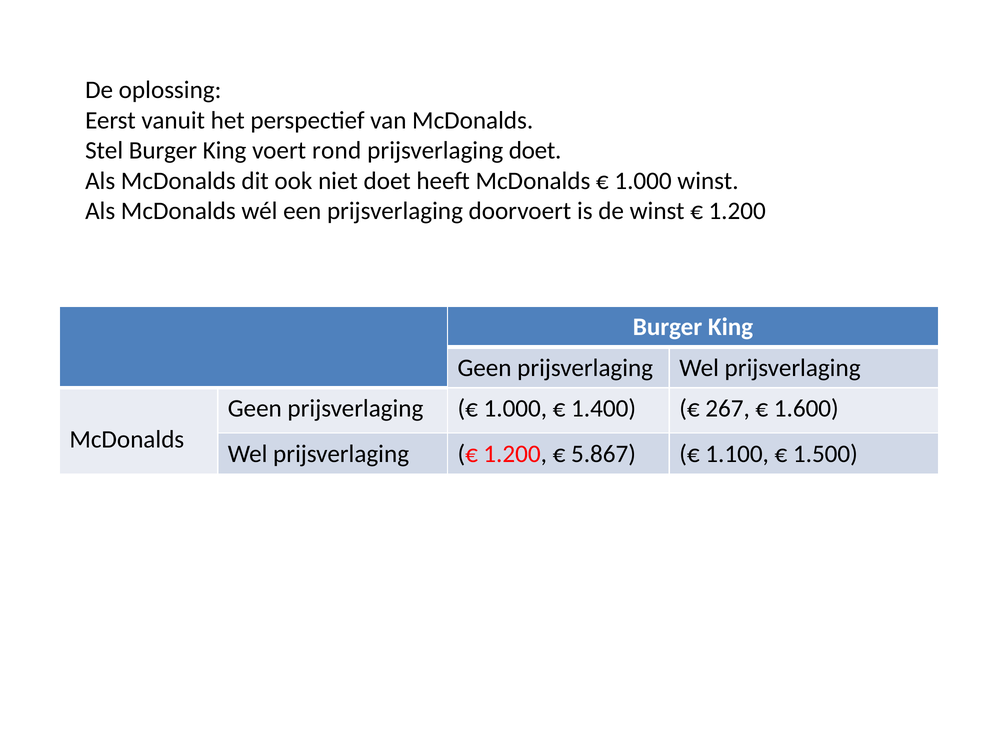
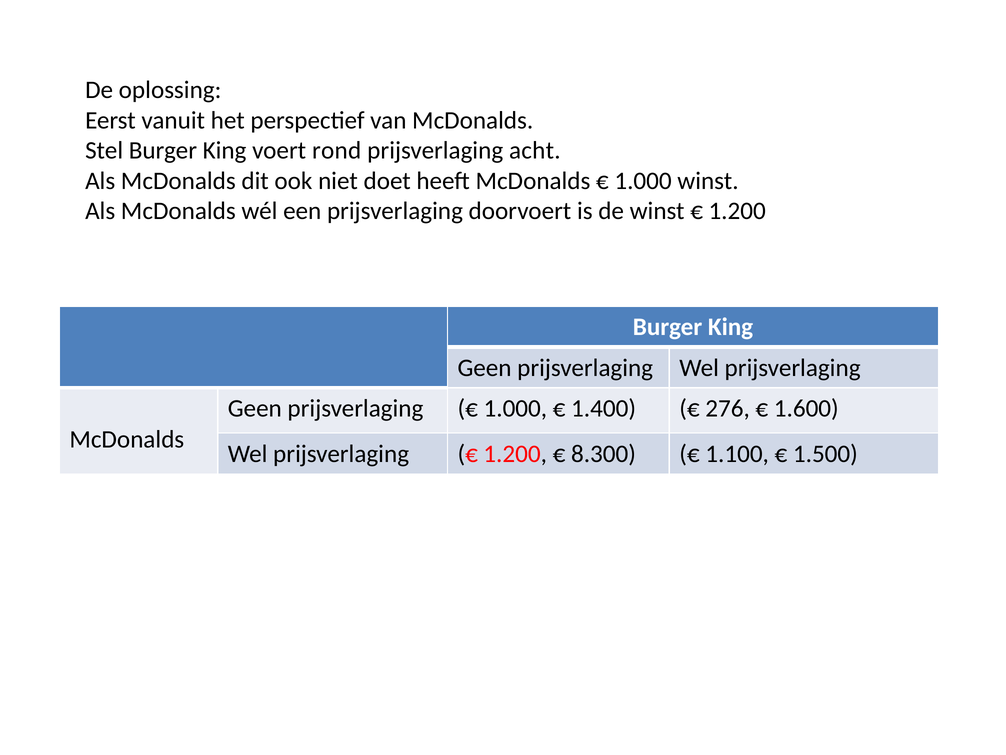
prijsverlaging doet: doet -> acht
267: 267 -> 276
5.867: 5.867 -> 8.300
